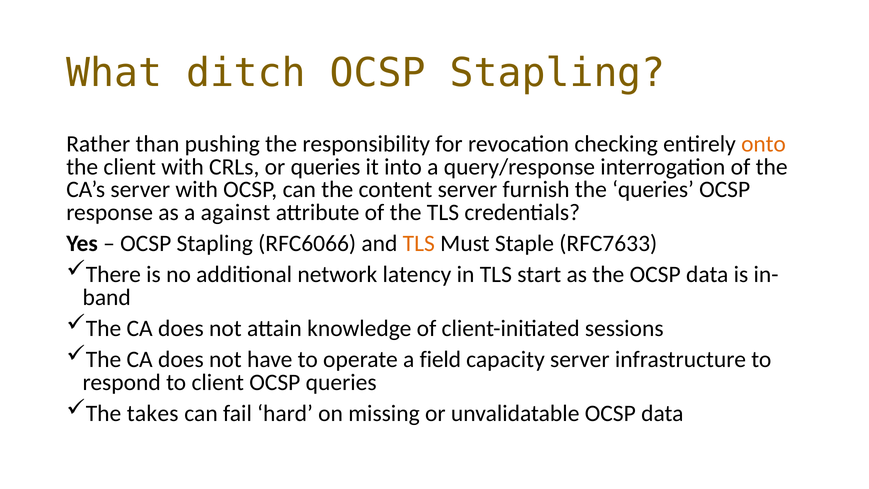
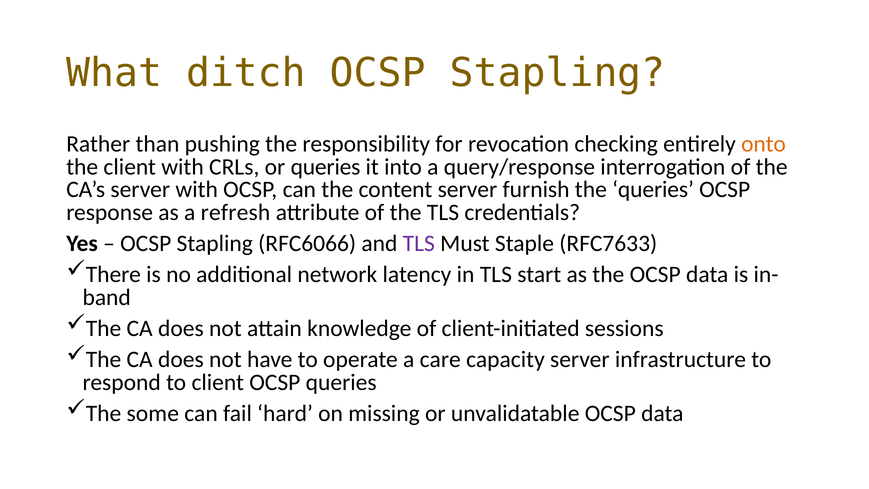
against: against -> refresh
TLS at (419, 243) colour: orange -> purple
field: field -> care
takes: takes -> some
